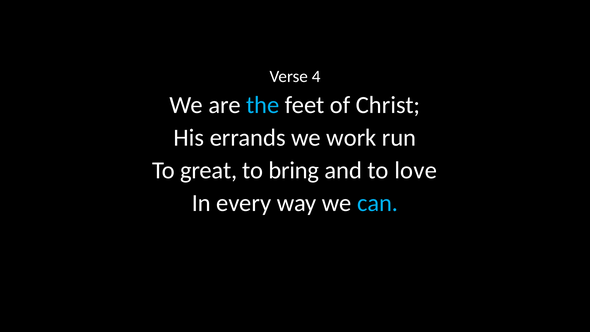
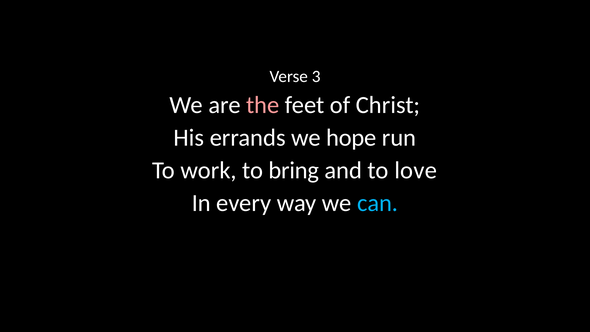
4: 4 -> 3
the colour: light blue -> pink
work: work -> hope
great: great -> work
